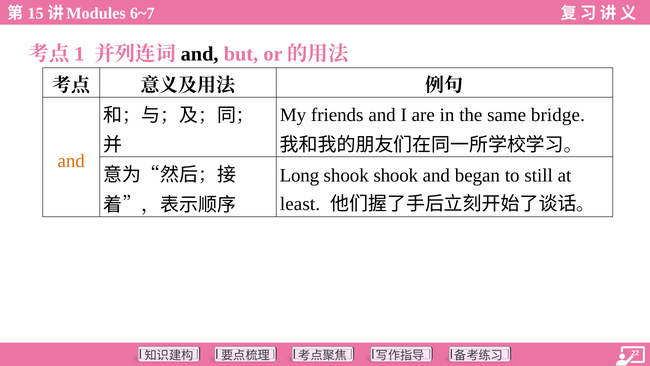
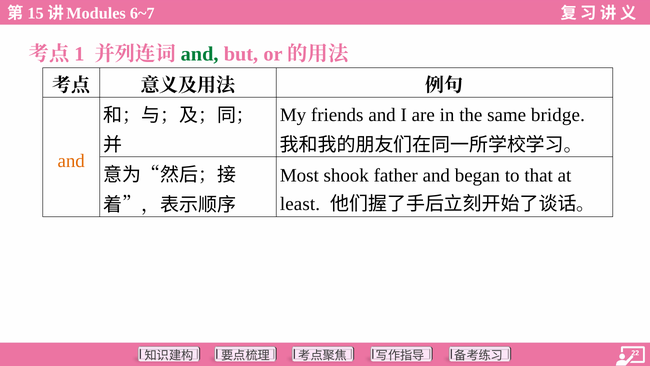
and at (200, 54) colour: black -> green
Long: Long -> Most
shook shook: shook -> father
still: still -> that
